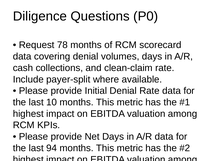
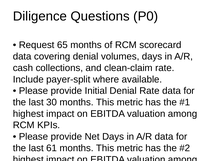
78: 78 -> 65
10: 10 -> 30
94: 94 -> 61
